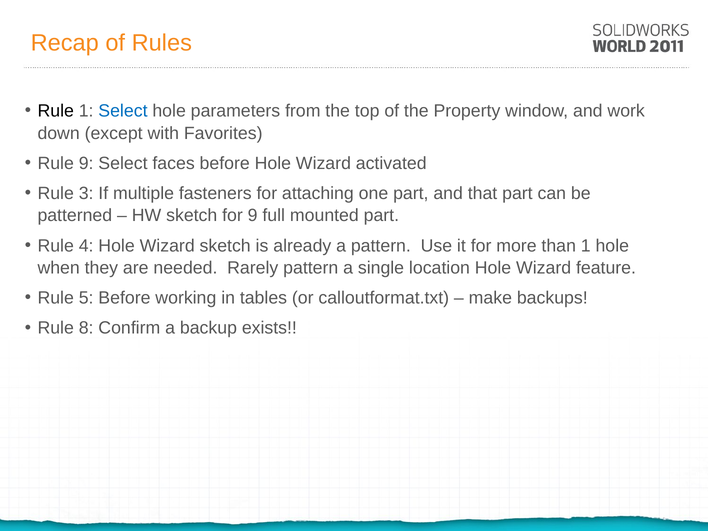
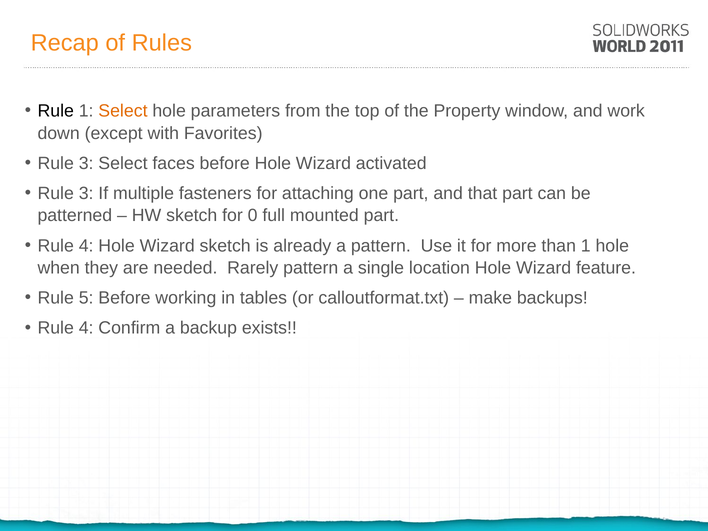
Select at (123, 111) colour: blue -> orange
9 at (86, 163): 9 -> 3
for 9: 9 -> 0
8 at (86, 328): 8 -> 4
